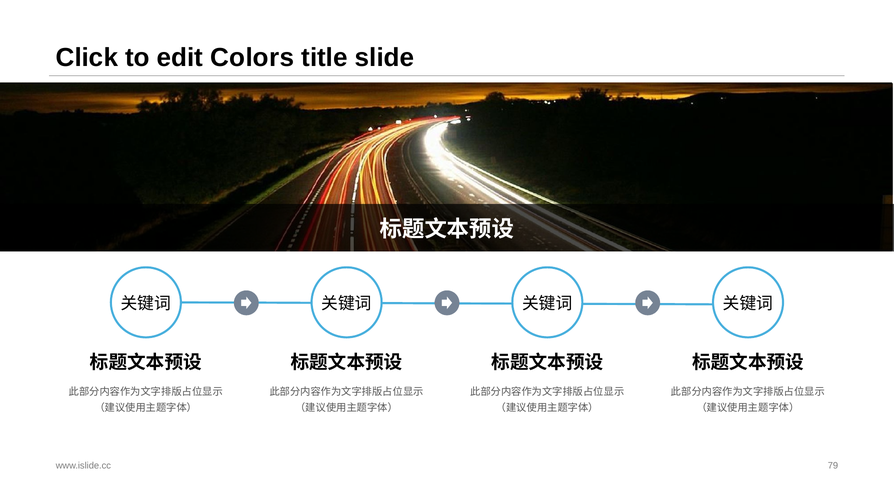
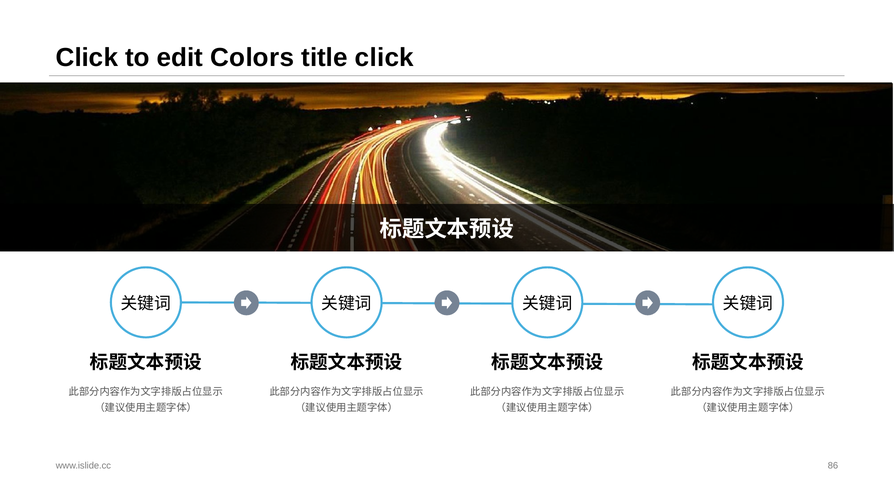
title slide: slide -> click
79: 79 -> 86
